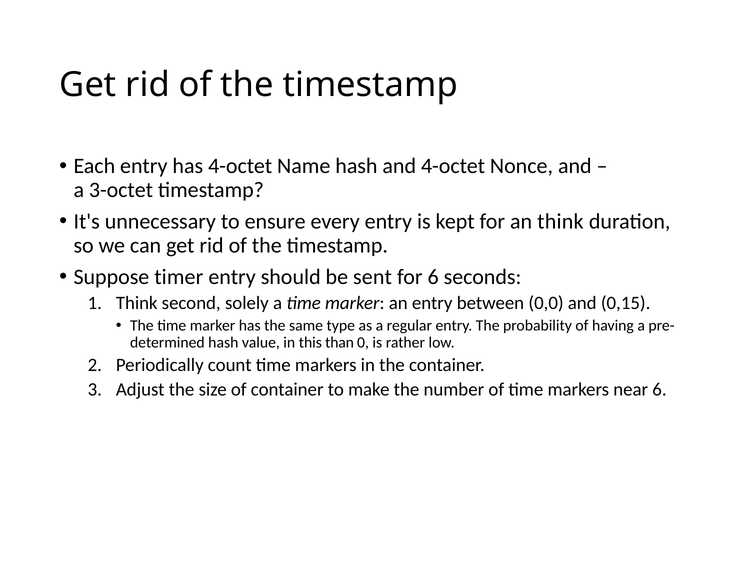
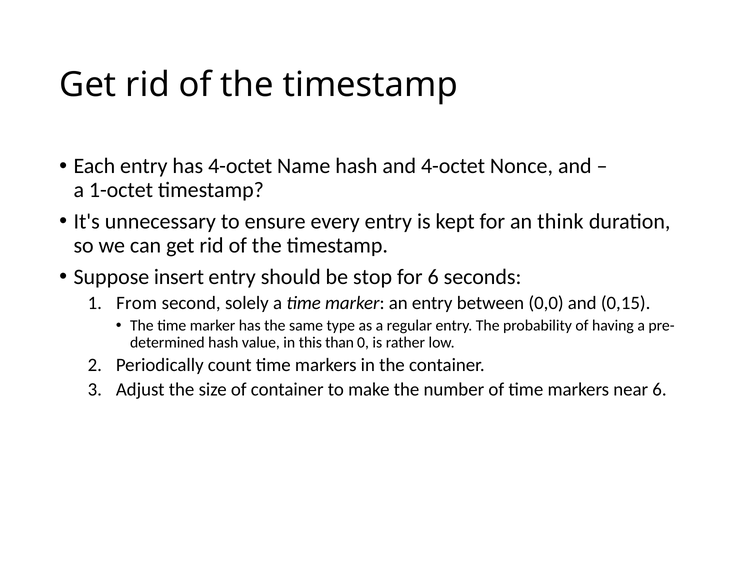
3-octet: 3-octet -> 1-octet
timer: timer -> insert
sent: sent -> stop
Think at (137, 303): Think -> From
